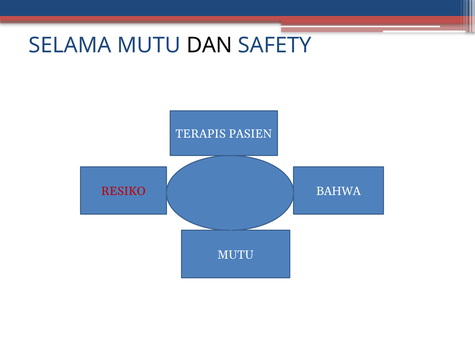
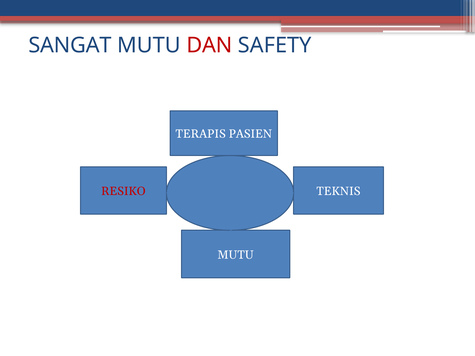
SELAMA: SELAMA -> SANGAT
DAN colour: black -> red
BAHWA: BAHWA -> TEKNIS
